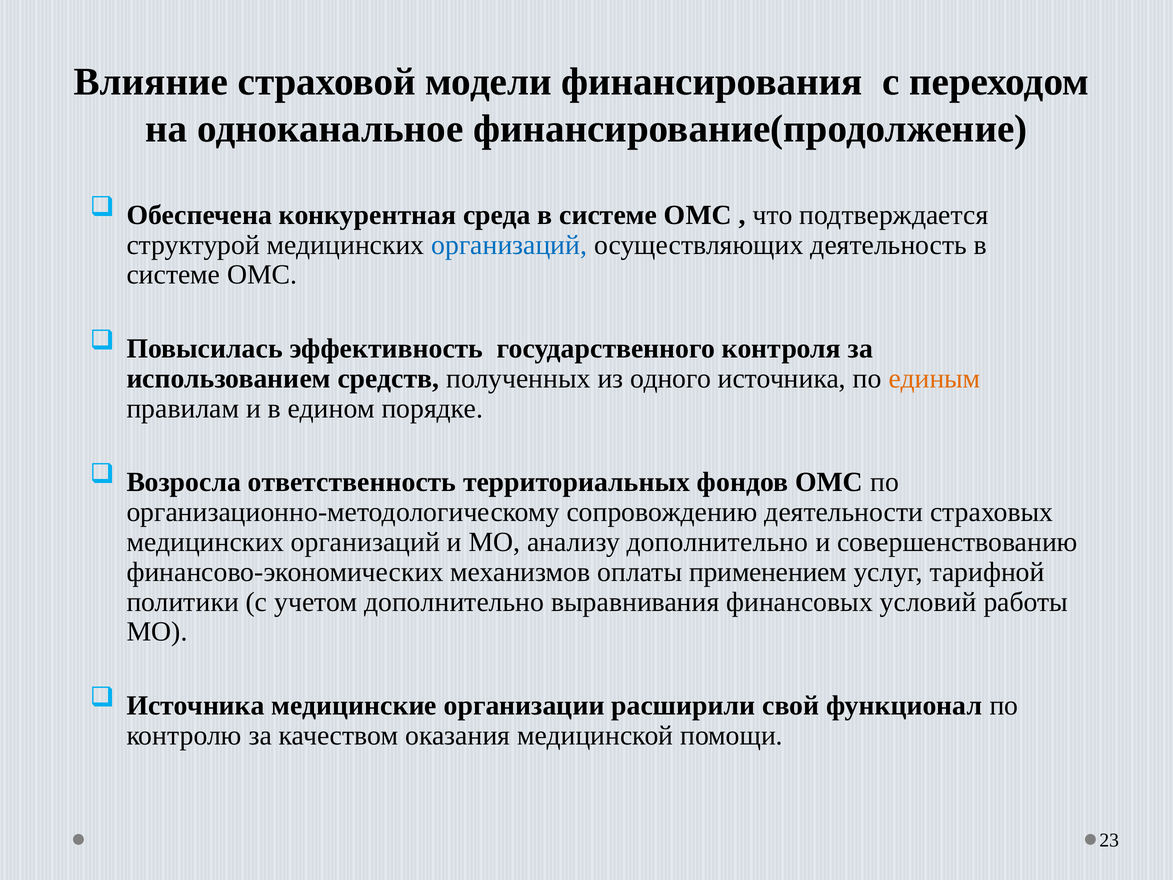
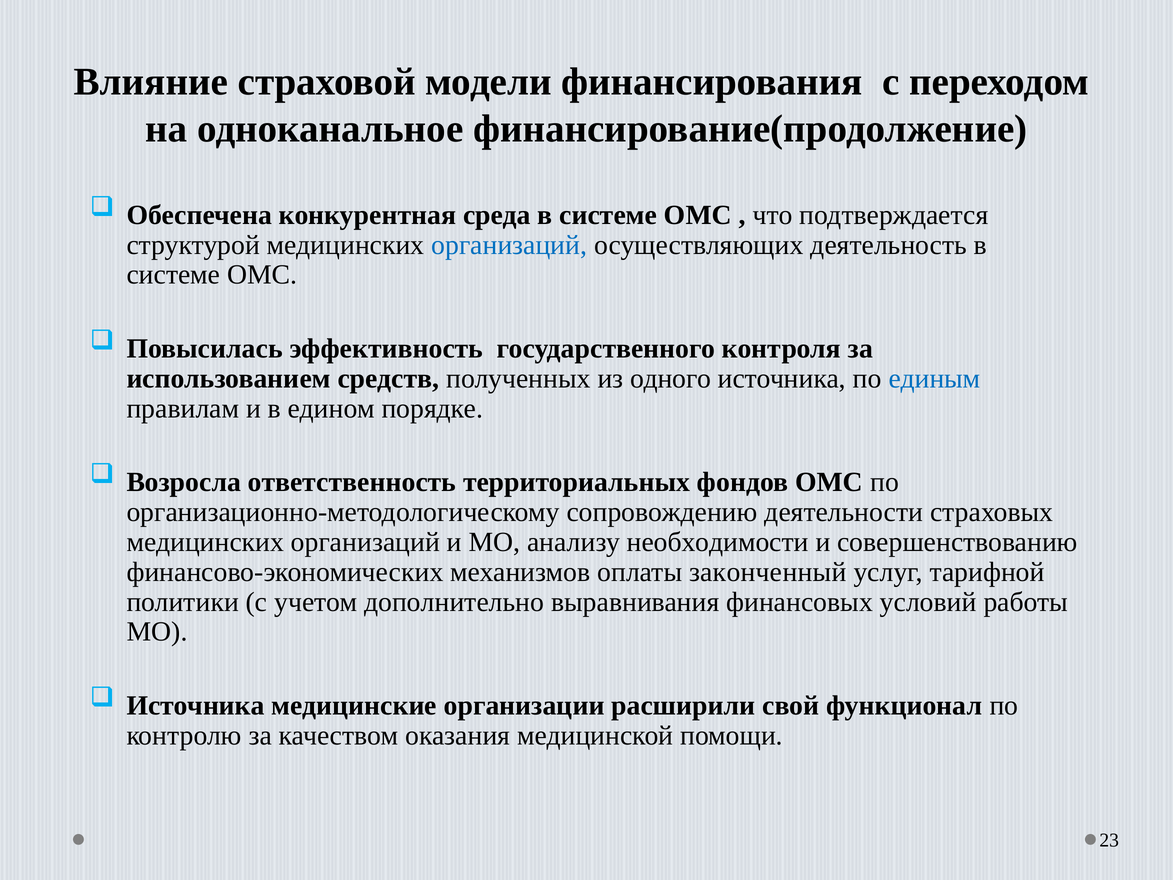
единым colour: orange -> blue
анализу дополнительно: дополнительно -> необходимости
применением: применением -> законченный
